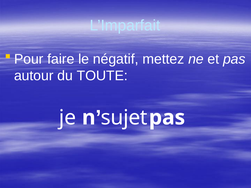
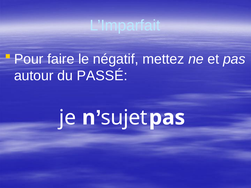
TOUTE: TOUTE -> PASSÉ
